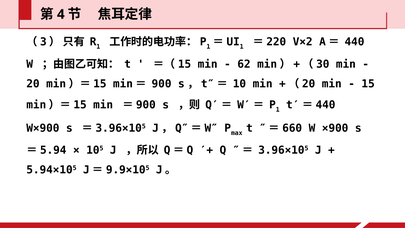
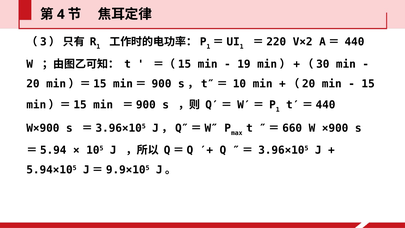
62: 62 -> 19
